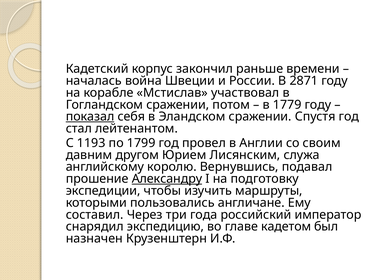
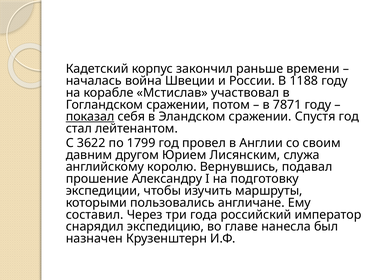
2871: 2871 -> 1188
1779: 1779 -> 7871
1193: 1193 -> 3622
Александру underline: present -> none
кадетом: кадетом -> нанесла
